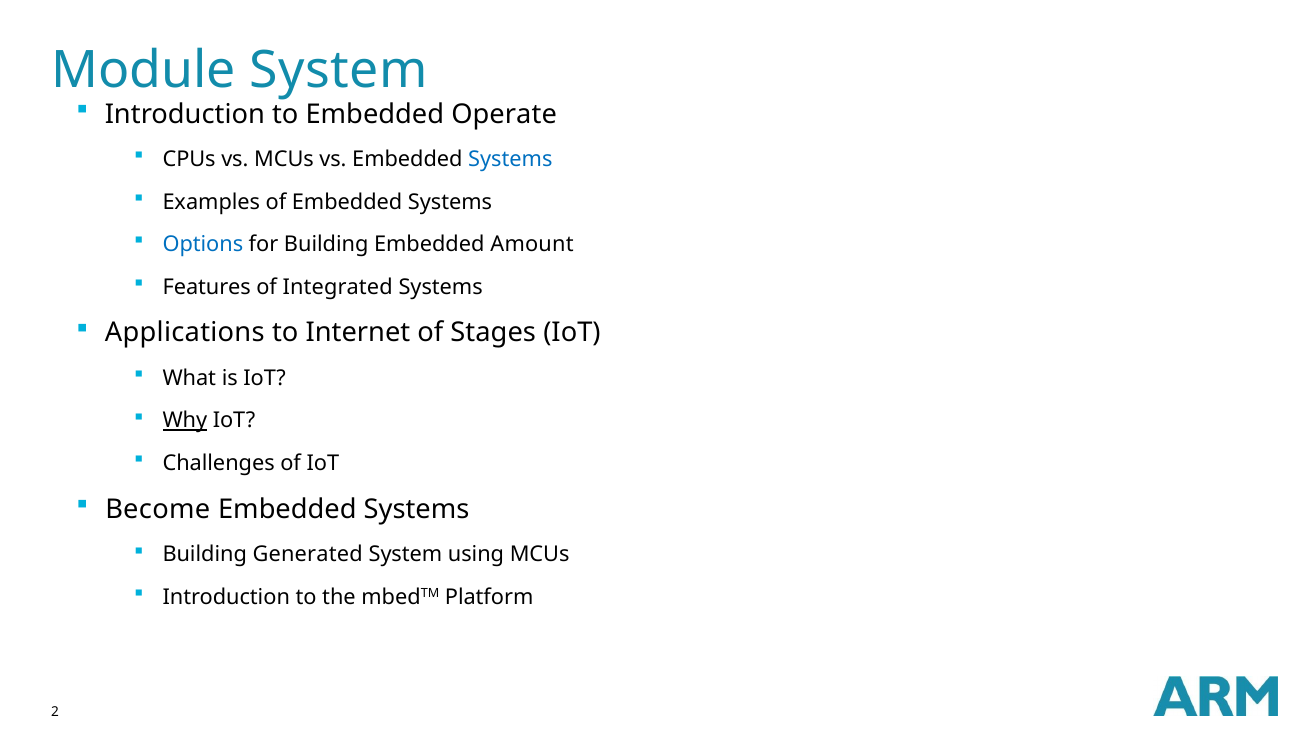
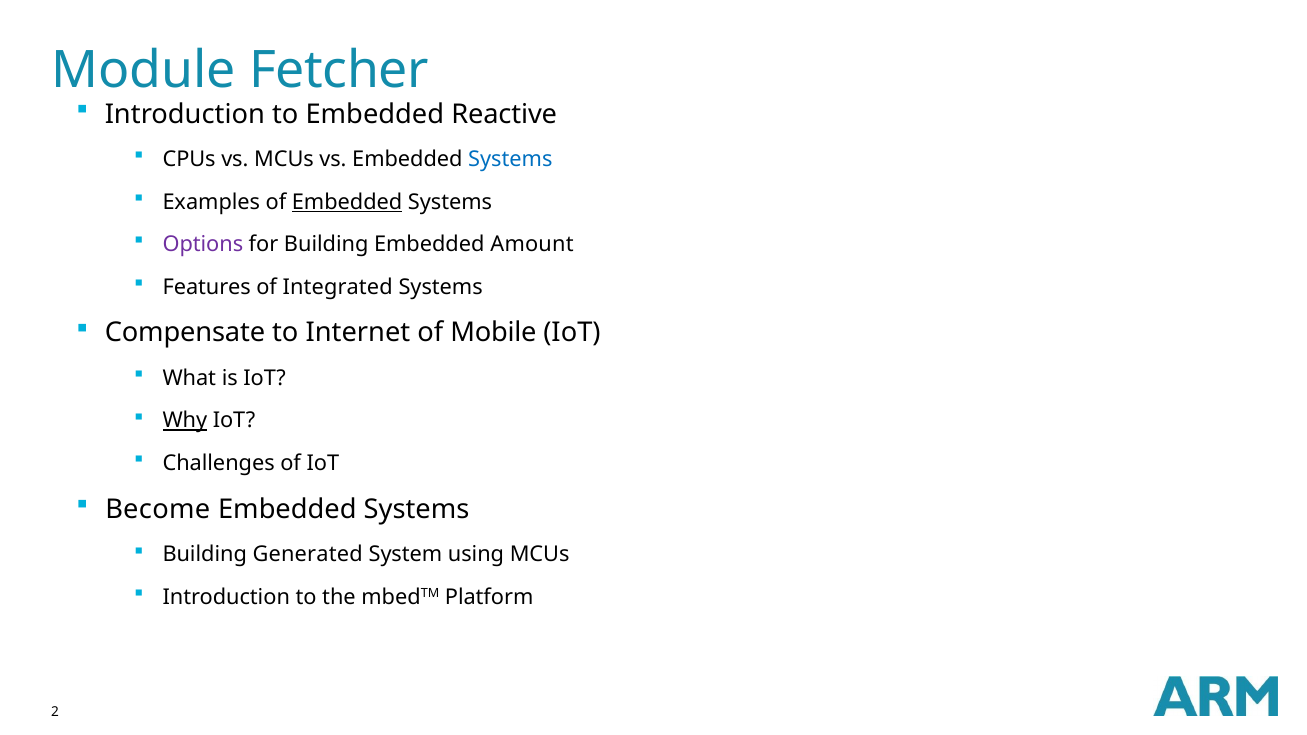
Module System: System -> Fetcher
Operate: Operate -> Reactive
Embedded at (347, 202) underline: none -> present
Options colour: blue -> purple
Applications: Applications -> Compensate
Stages: Stages -> Mobile
